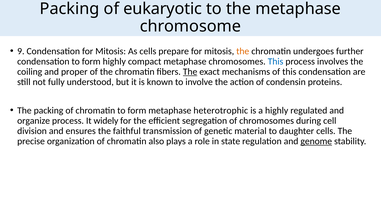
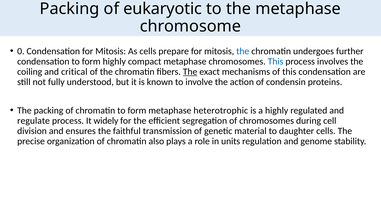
9: 9 -> 0
the at (243, 51) colour: orange -> blue
proper: proper -> critical
organize: organize -> regulate
state: state -> units
genome underline: present -> none
